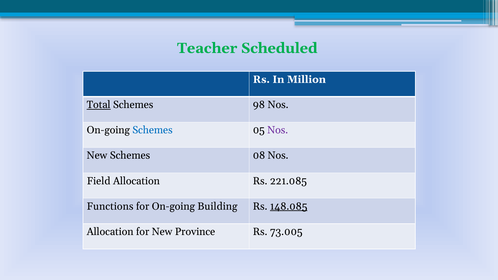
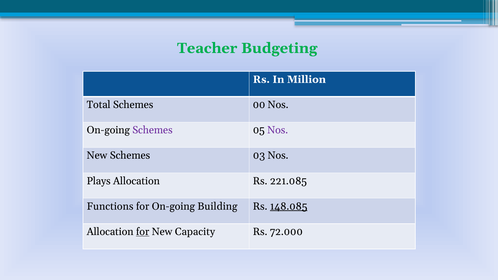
Scheduled: Scheduled -> Budgeting
Total underline: present -> none
98: 98 -> 00
Schemes at (152, 130) colour: blue -> purple
08: 08 -> 03
Field: Field -> Plays
for at (143, 232) underline: none -> present
Province: Province -> Capacity
73.005: 73.005 -> 72.000
